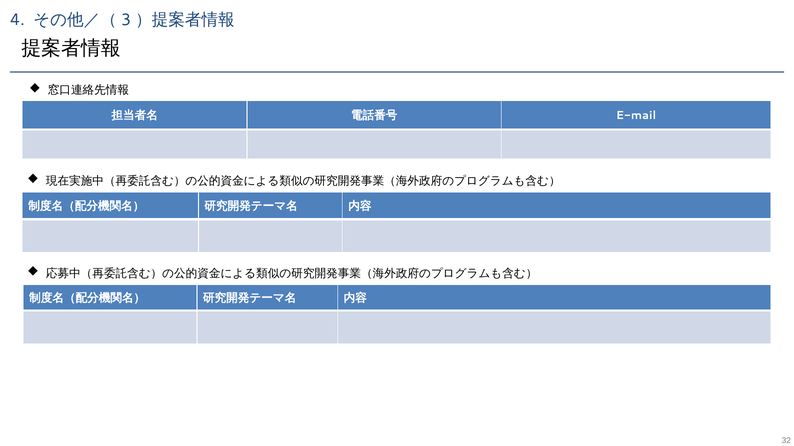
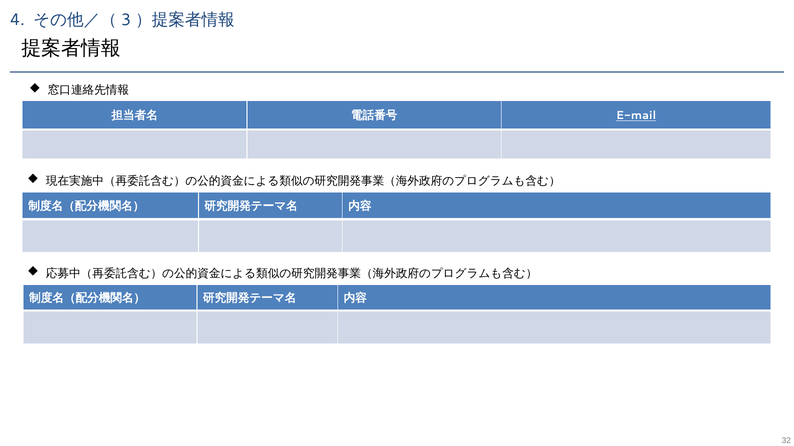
E-mail underline: none -> present
